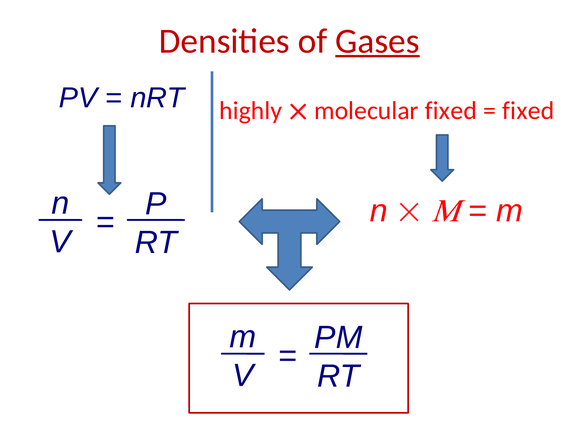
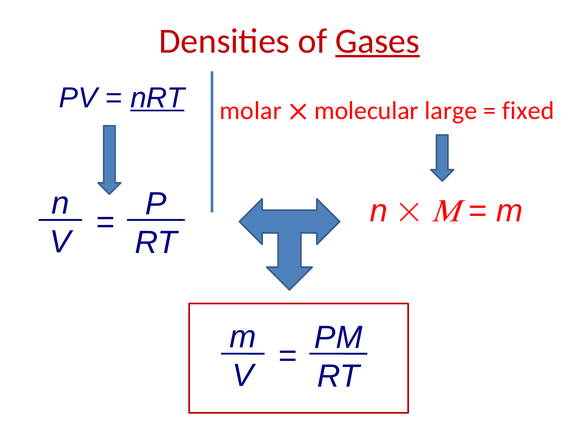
nRT underline: none -> present
highly: highly -> molar
molecular fixed: fixed -> large
